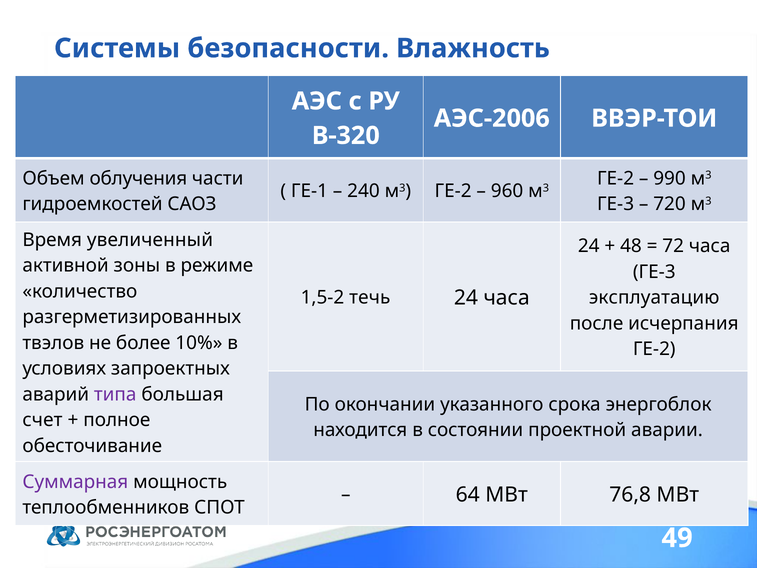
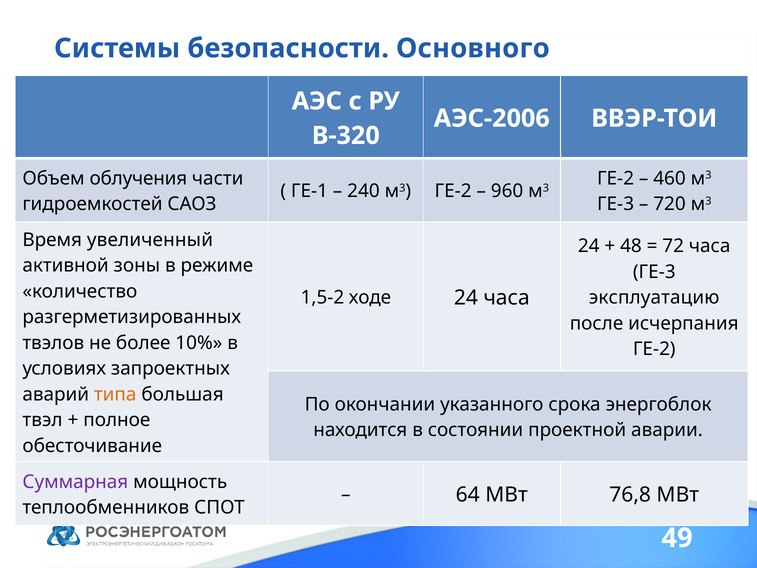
Влажность: Влажность -> Основного
990: 990 -> 460
течь: течь -> ходе
типа colour: purple -> orange
счет: счет -> твэл
